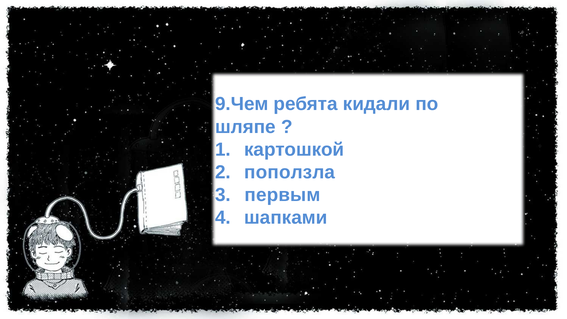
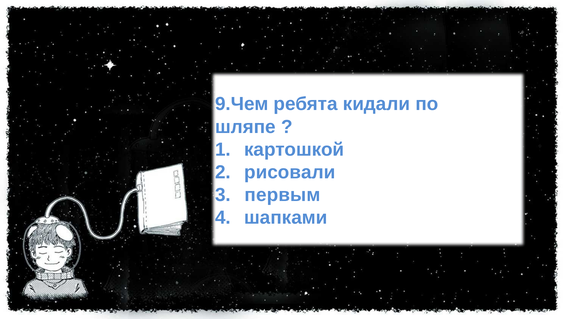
поползла: поползла -> рисовали
